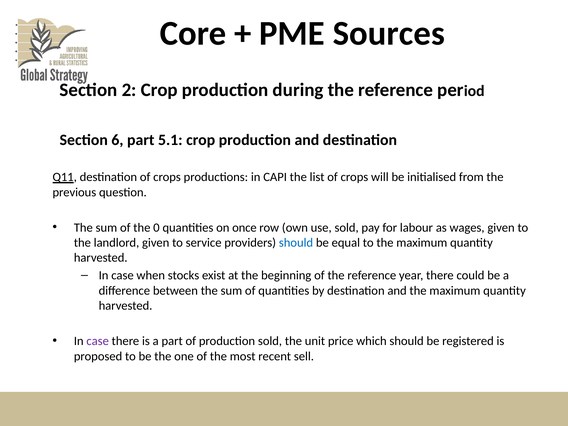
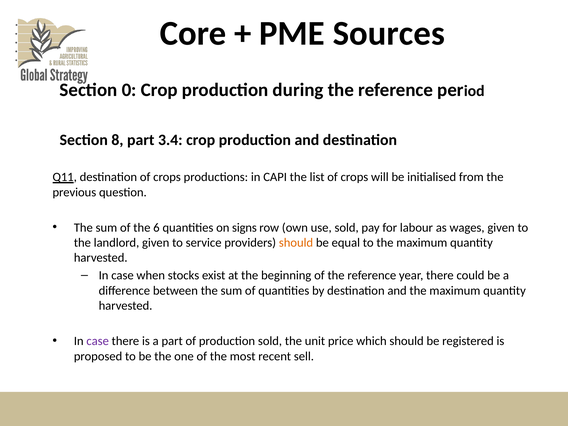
2: 2 -> 0
6: 6 -> 8
5.1: 5.1 -> 3.4
0: 0 -> 6
once: once -> signs
should at (296, 243) colour: blue -> orange
